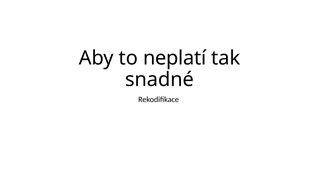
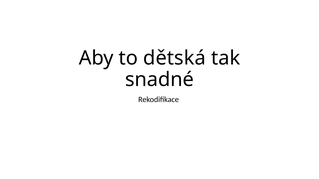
neplatí: neplatí -> dětská
